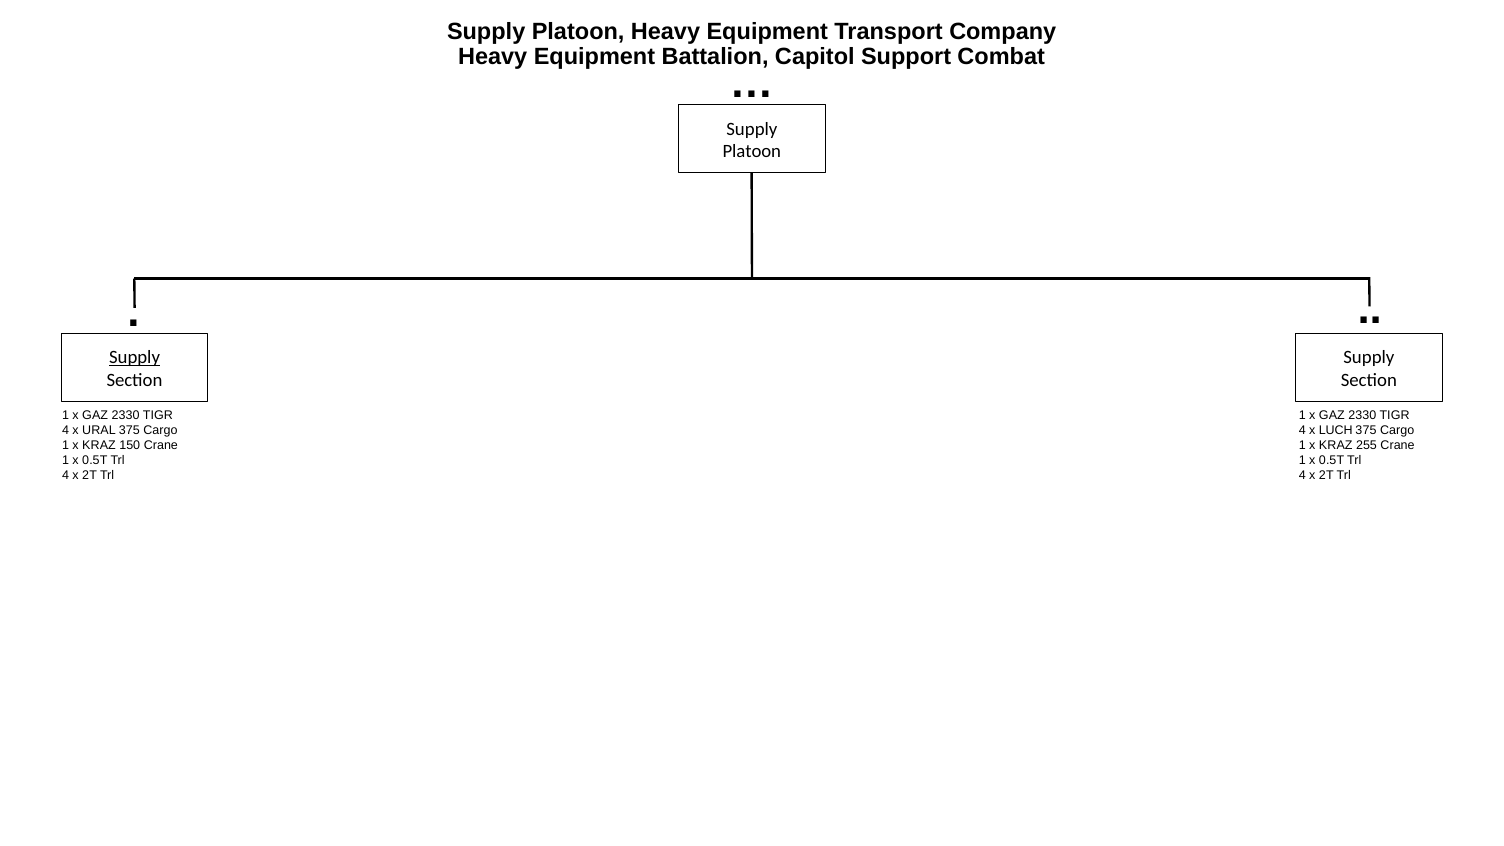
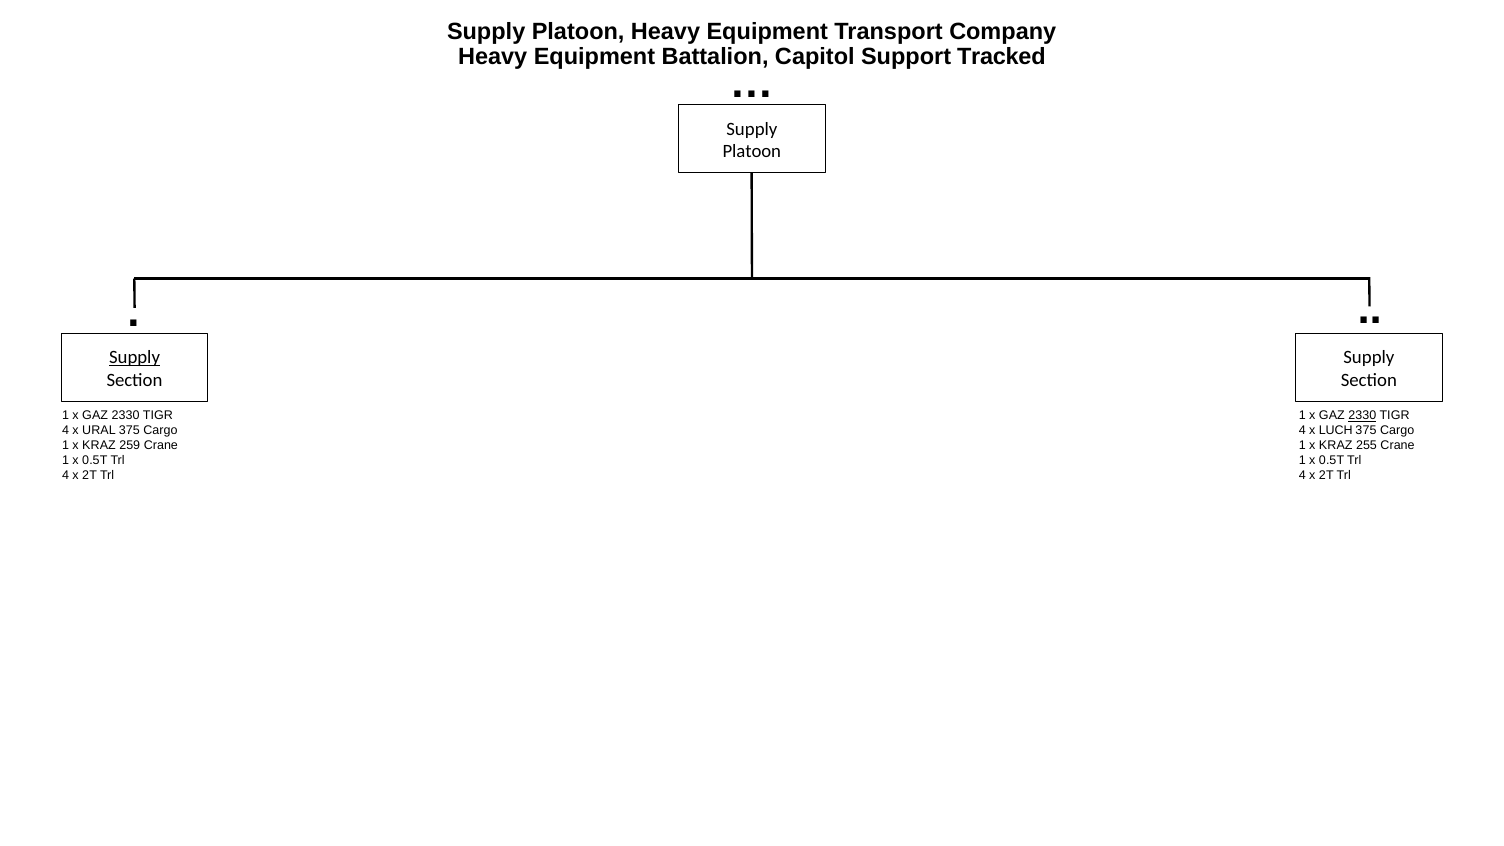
Combat: Combat -> Tracked
2330 at (1362, 416) underline: none -> present
150: 150 -> 259
